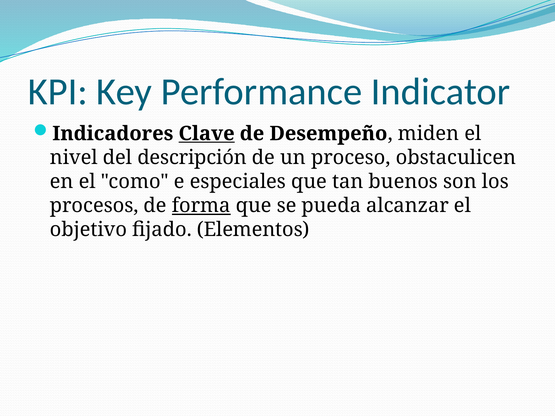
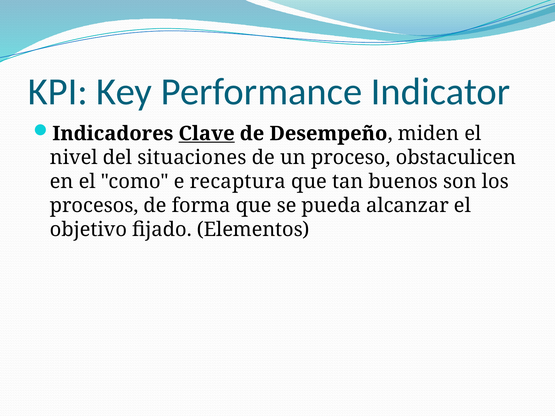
descripción: descripción -> situaciones
especiales: especiales -> recaptura
forma underline: present -> none
